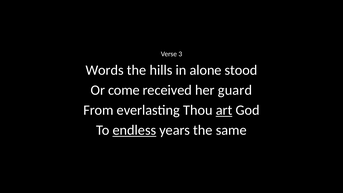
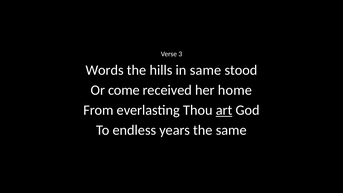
in alone: alone -> same
guard: guard -> home
endless underline: present -> none
